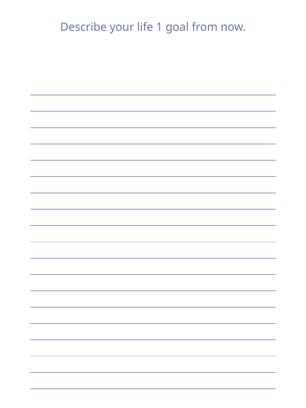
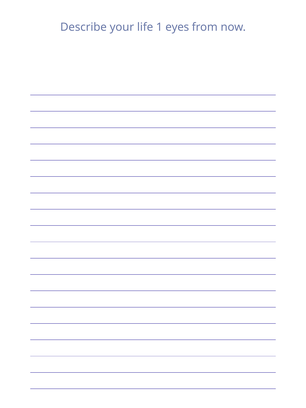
goal: goal -> eyes
